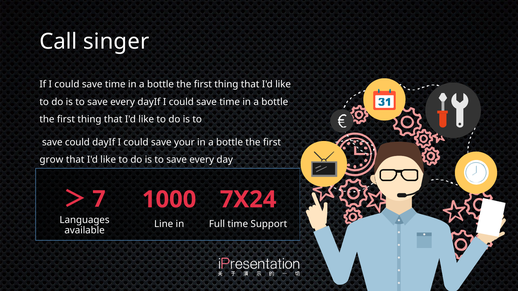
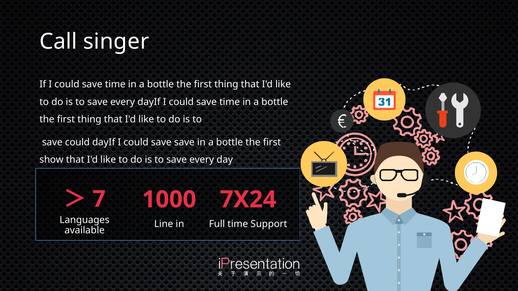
save your: your -> save
grow: grow -> show
